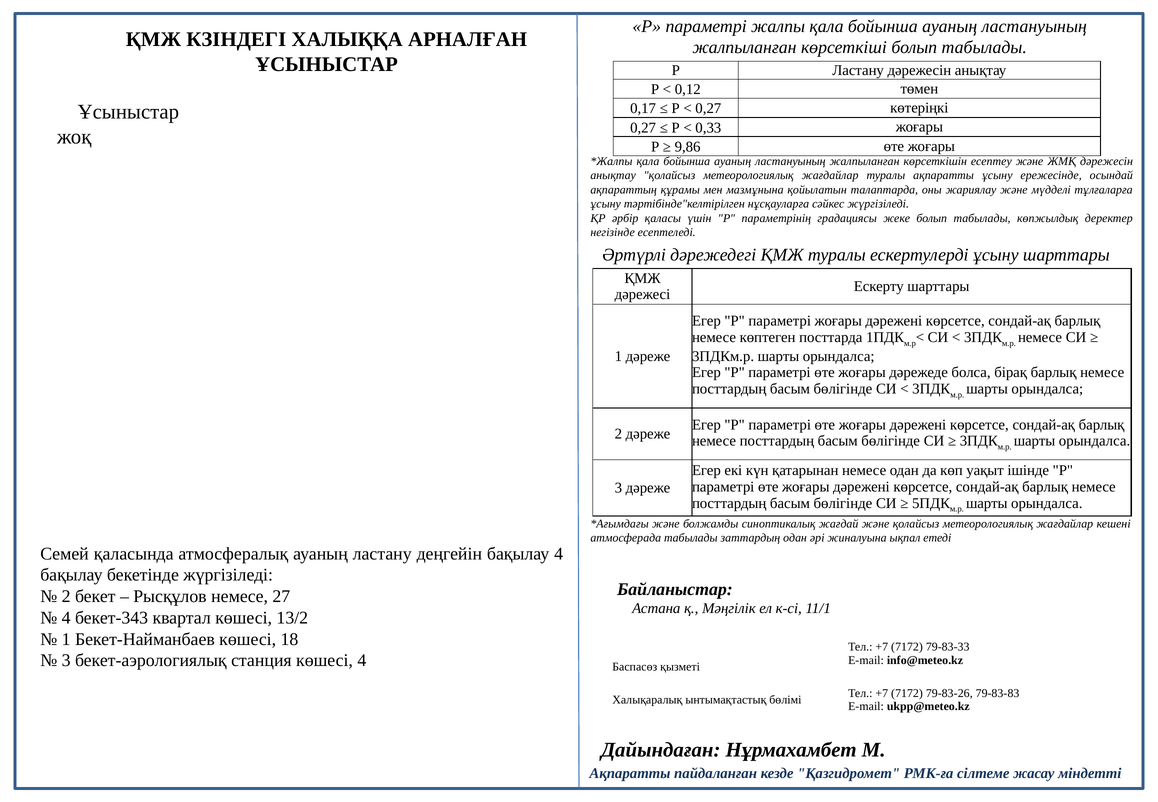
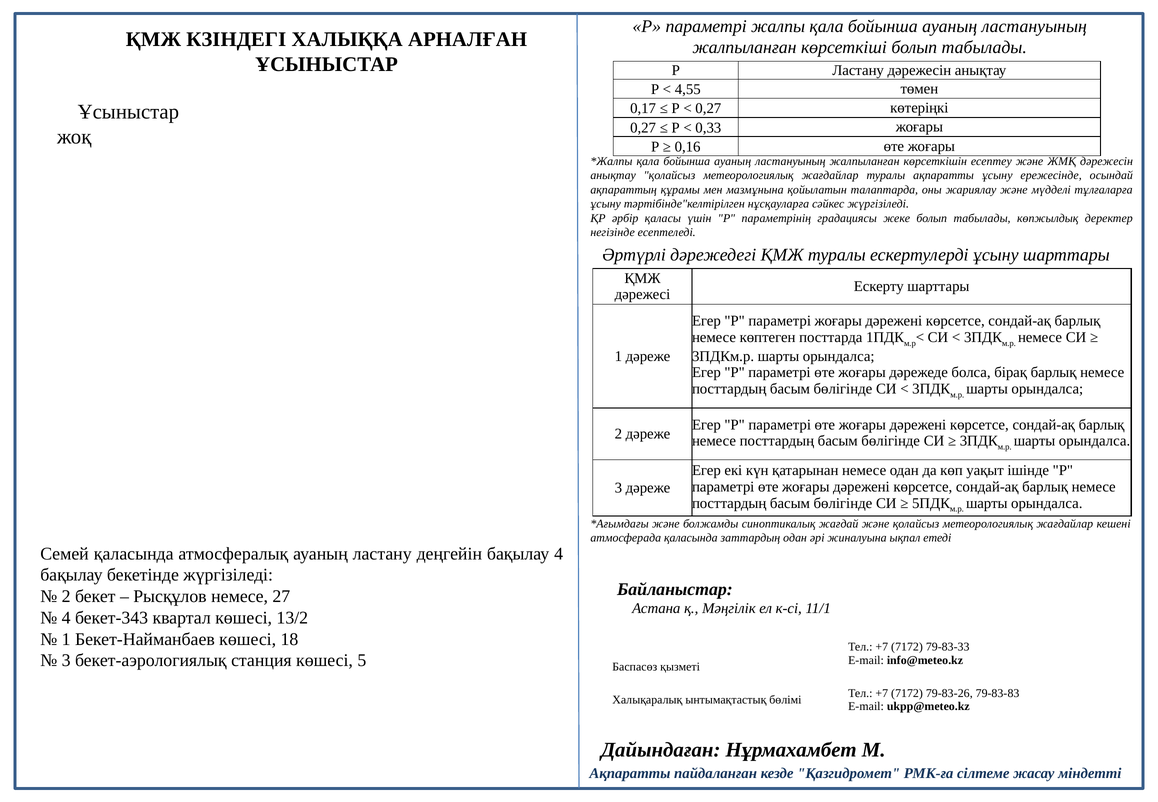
0,12: 0,12 -> 4,55
9,86: 9,86 -> 0,16
атмосферада табылады: табылады -> қаласында
көшесі 4: 4 -> 5
